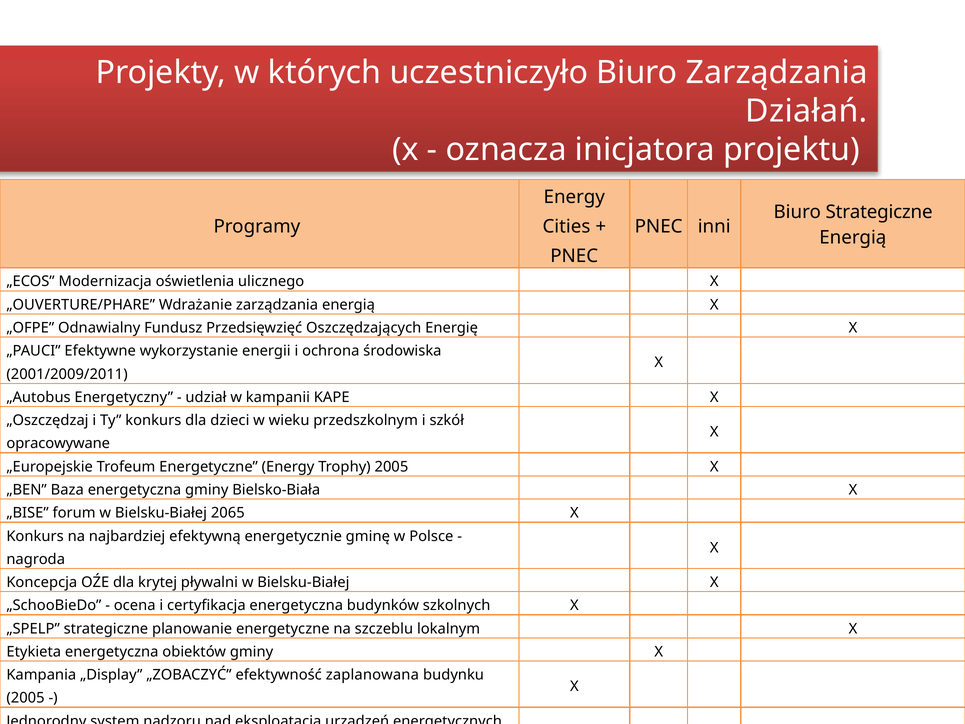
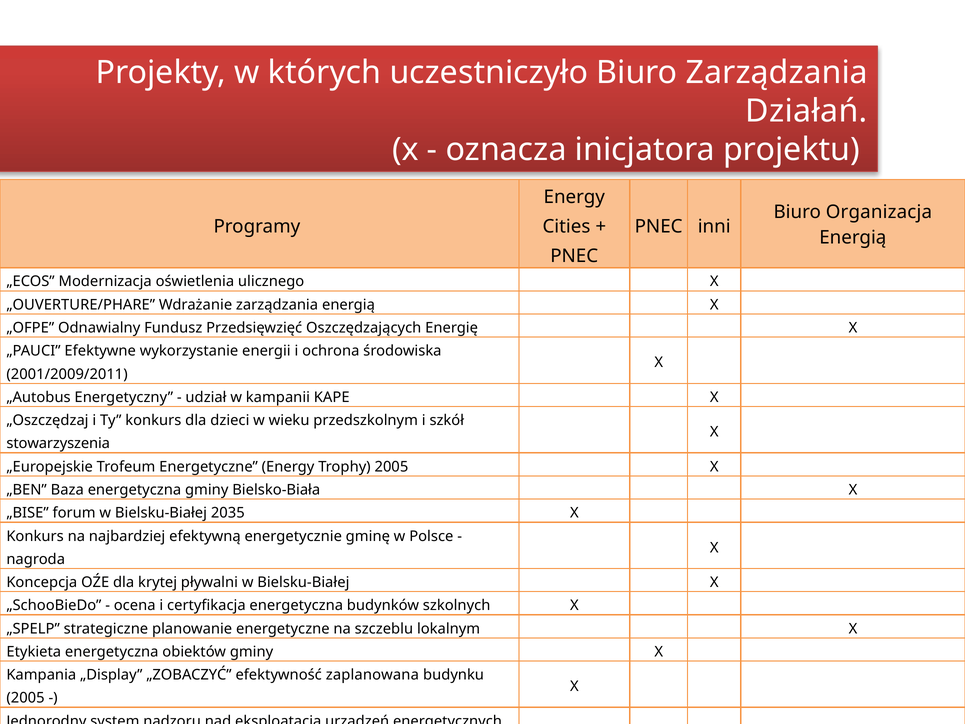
Biuro Strategiczne: Strategiczne -> Organizacja
opracowywane: opracowywane -> stowarzyszenia
2065: 2065 -> 2035
